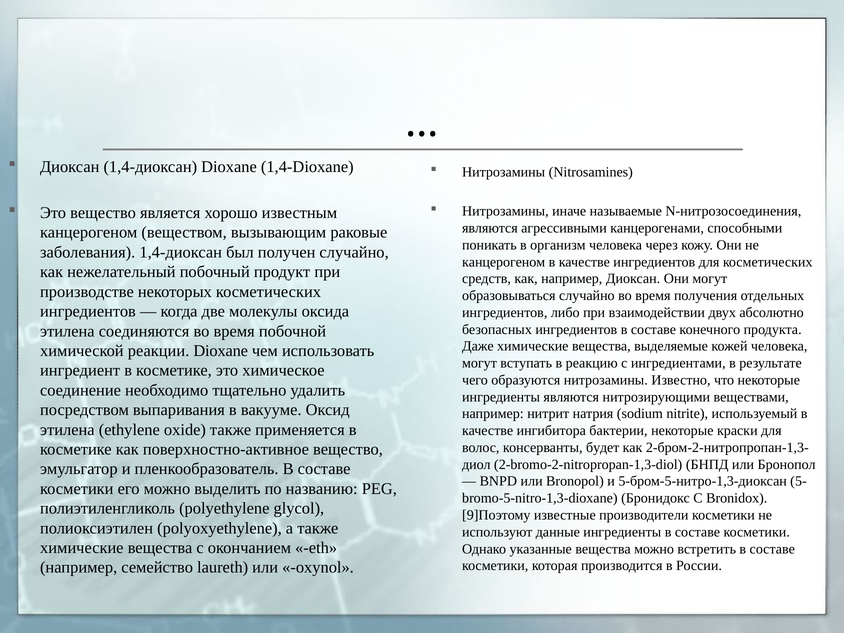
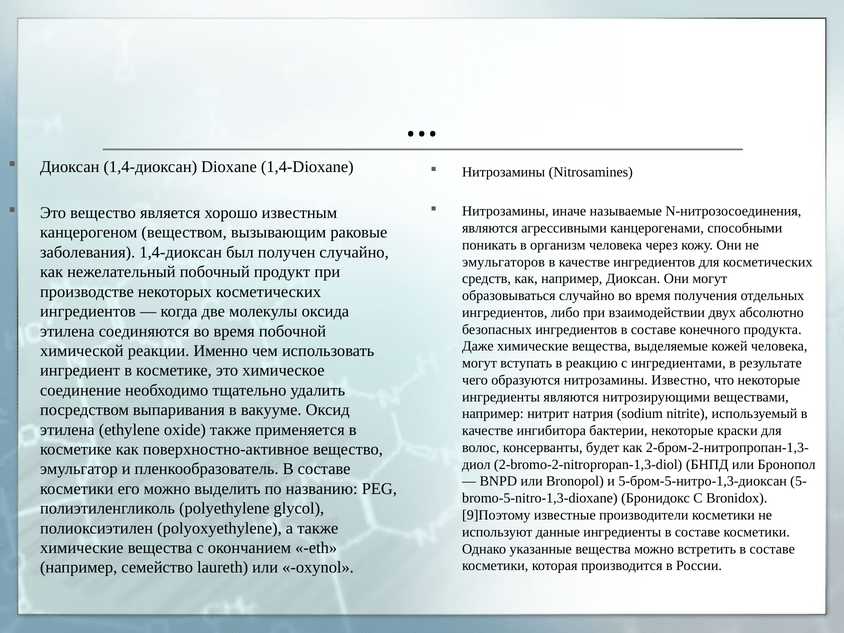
канцерогеном at (504, 262): канцерогеном -> эмульгаторов
реакции Dioxane: Dioxane -> Именно
